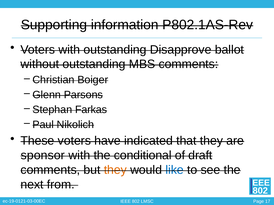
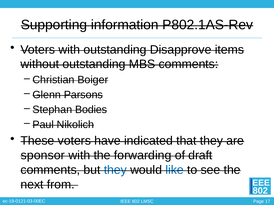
ballot: ballot -> items
Farkas: Farkas -> Bodies
conditional: conditional -> forwarding
they at (115, 170) colour: orange -> blue
